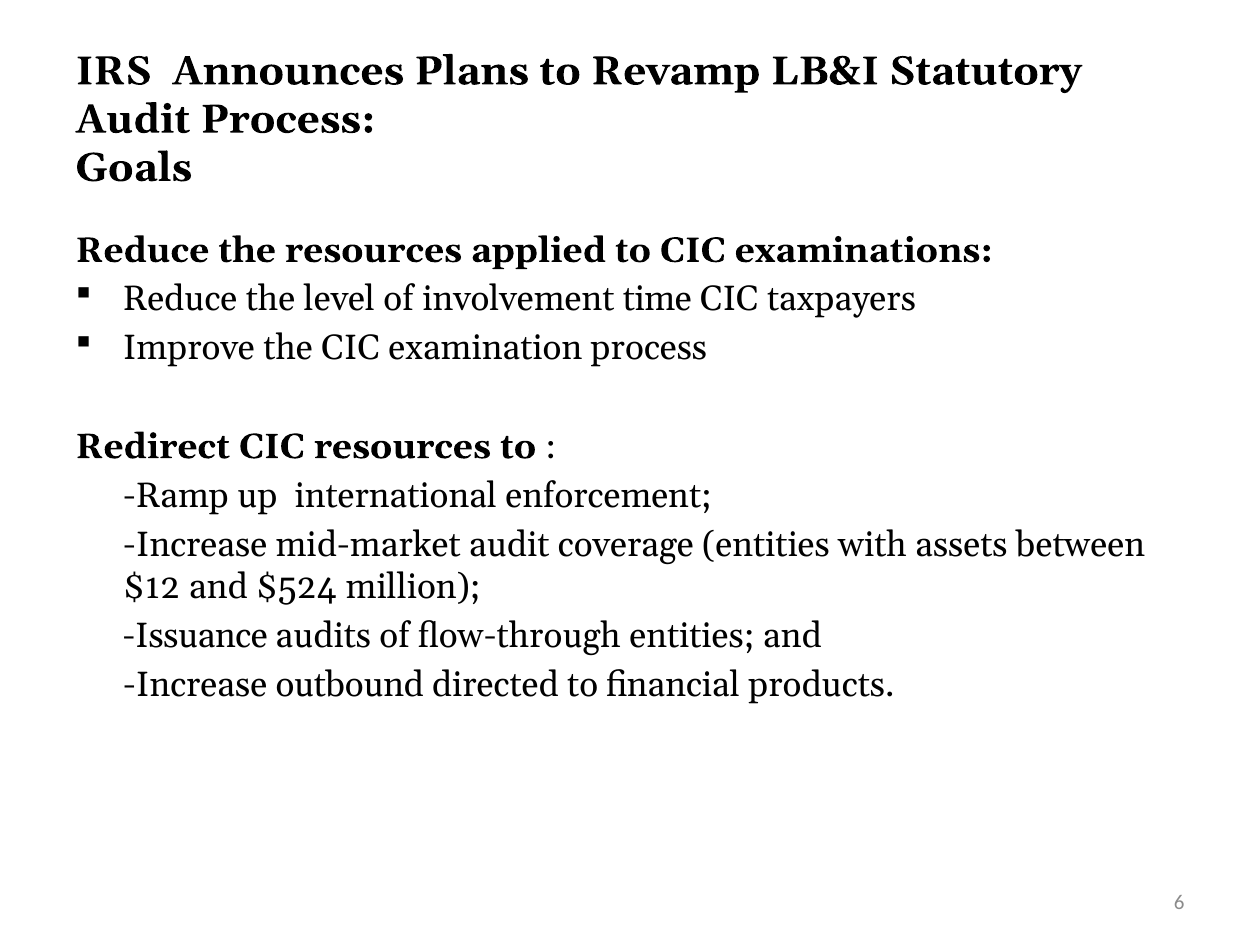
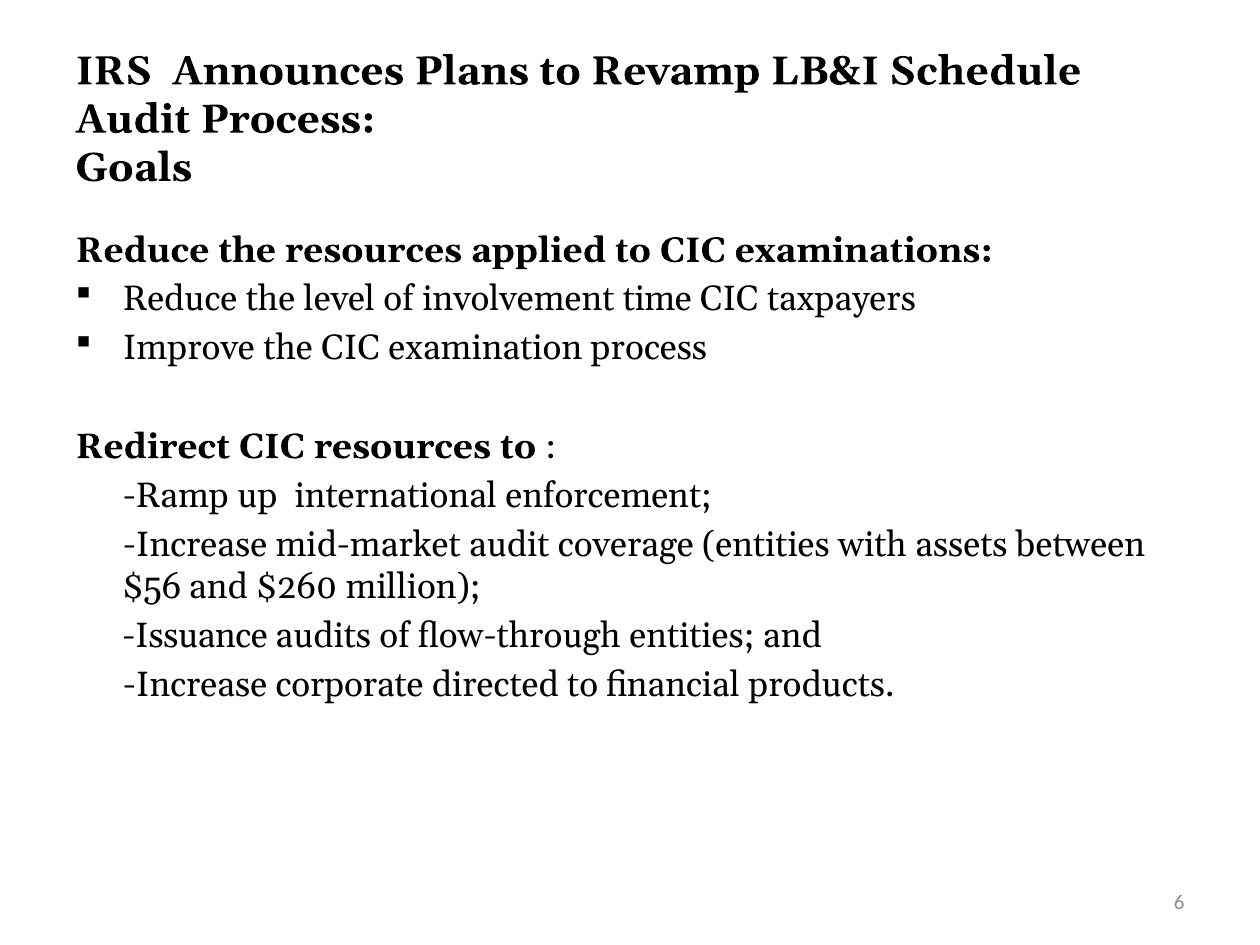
Statutory: Statutory -> Schedule
$12: $12 -> $56
$524: $524 -> $260
outbound: outbound -> corporate
